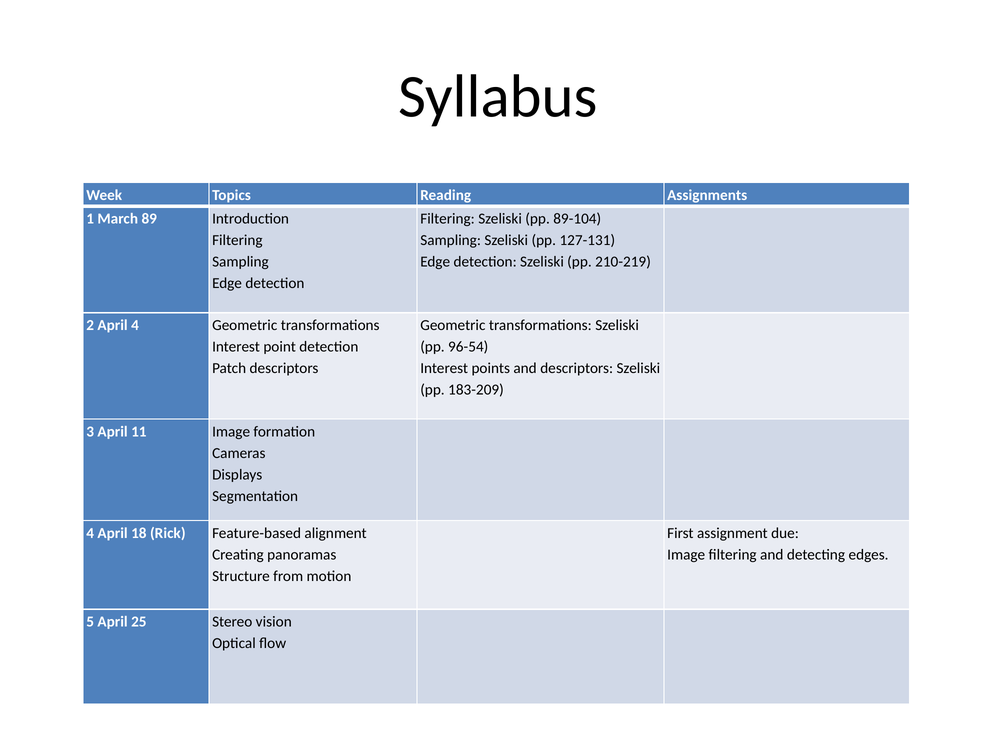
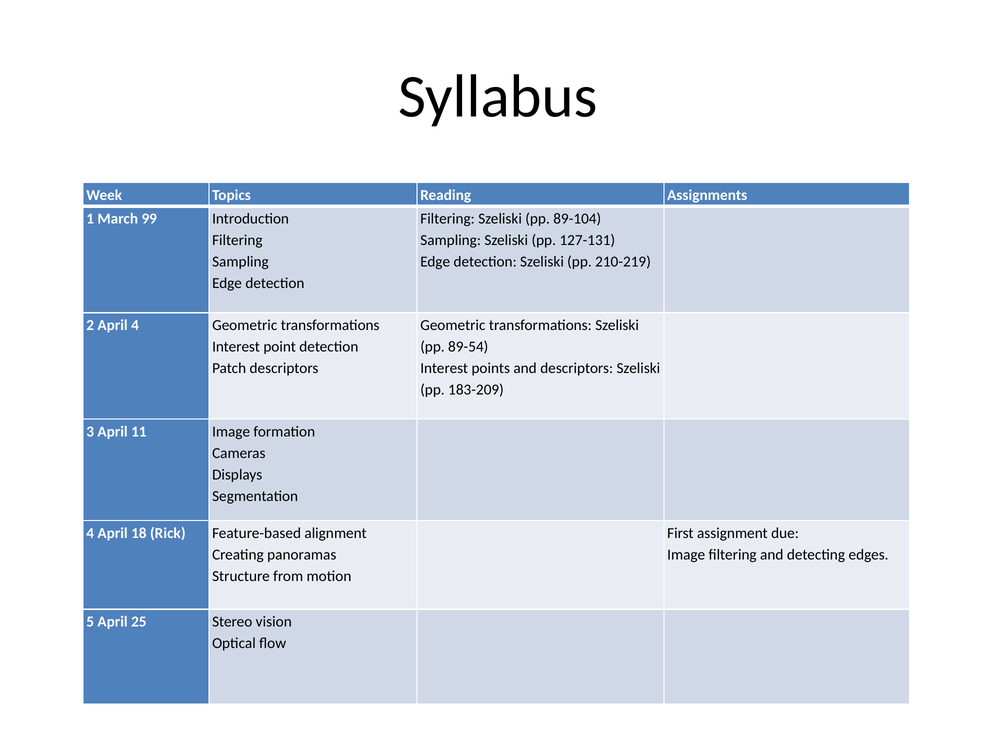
89: 89 -> 99
96-54: 96-54 -> 89-54
